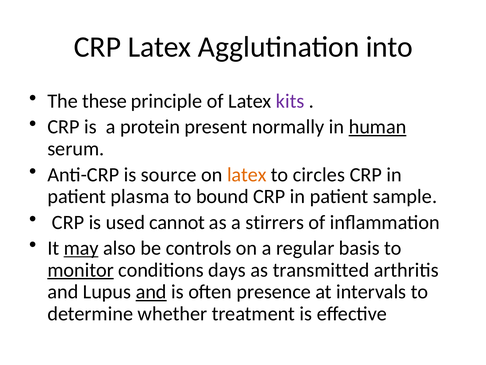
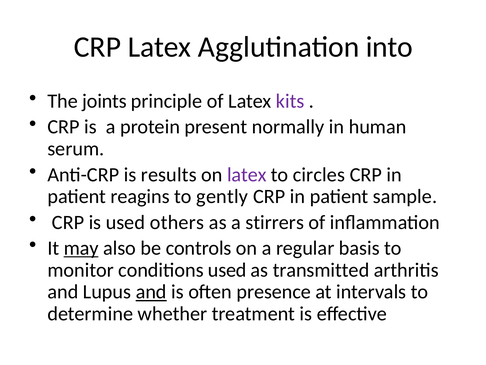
these: these -> joints
human underline: present -> none
source: source -> results
latex at (247, 174) colour: orange -> purple
plasma: plasma -> reagins
bound: bound -> gently
cannot: cannot -> others
monitor underline: present -> none
conditions days: days -> used
